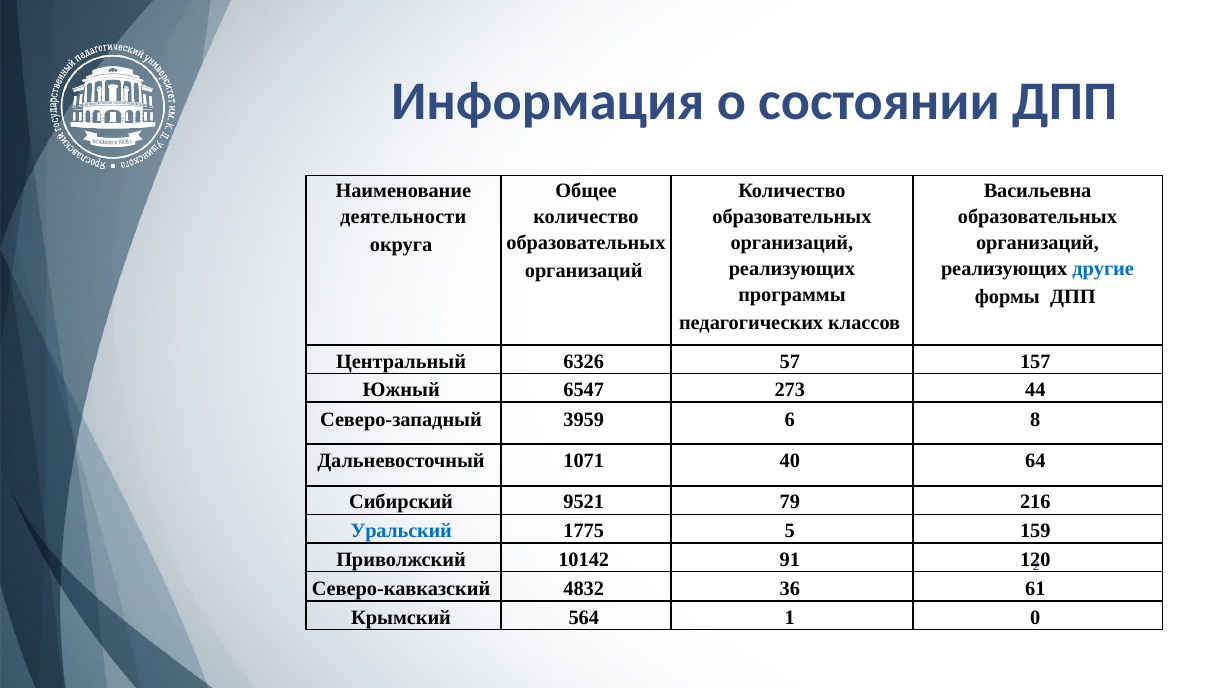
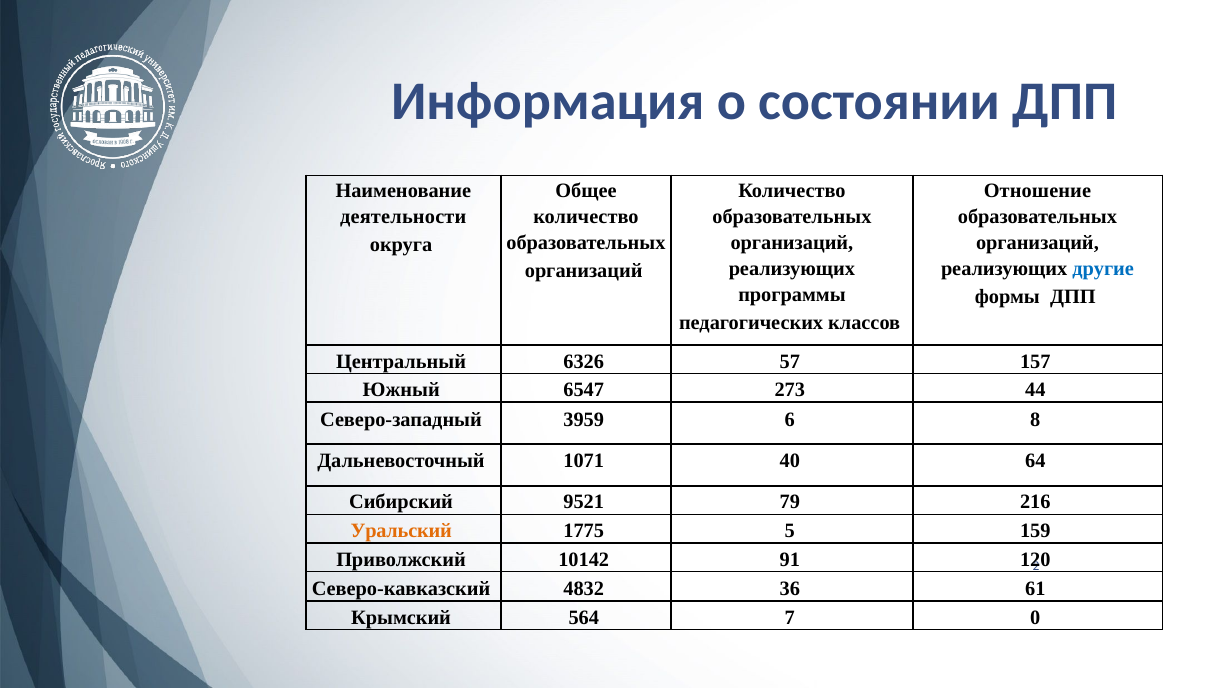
Васильевна: Васильевна -> Отношение
Уральский colour: blue -> orange
1: 1 -> 7
